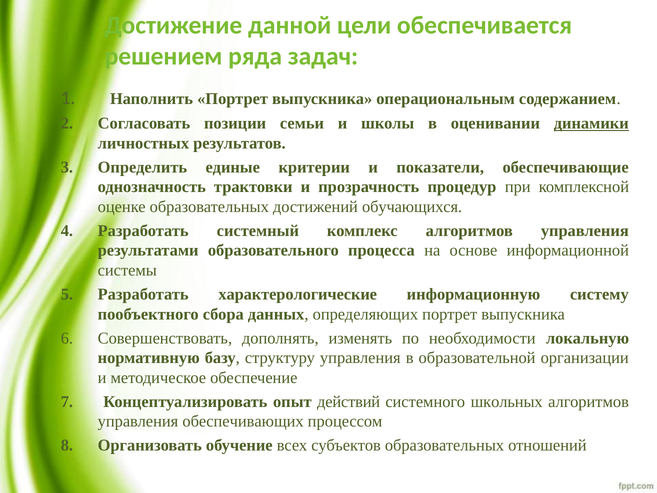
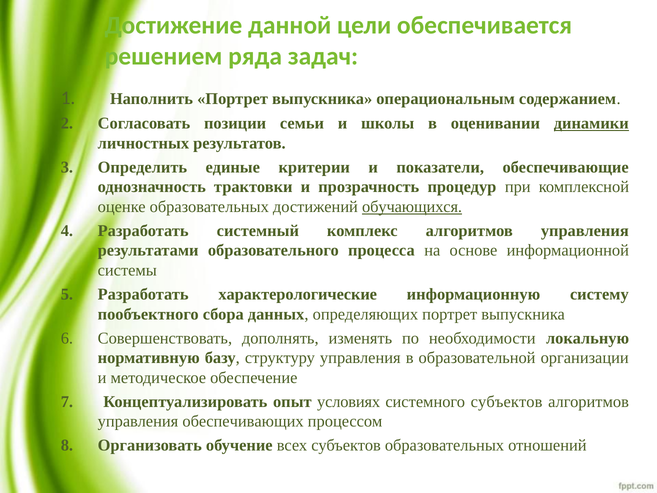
обучающихся underline: none -> present
действий: действий -> условиях
системного школьных: школьных -> субъектов
